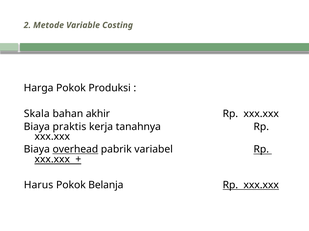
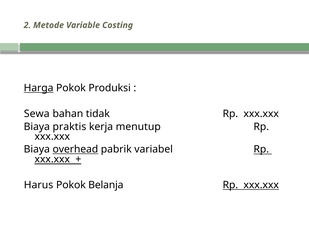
Harga underline: none -> present
Skala: Skala -> Sewa
akhir: akhir -> tidak
tanahnya: tanahnya -> menutup
